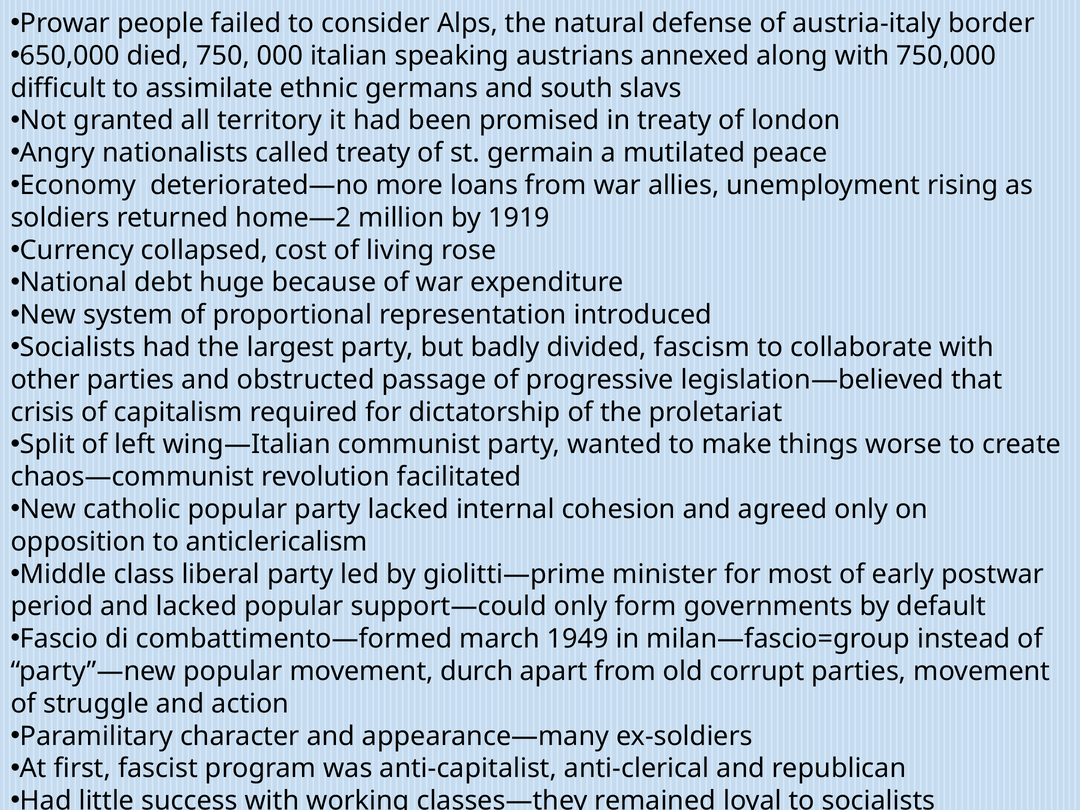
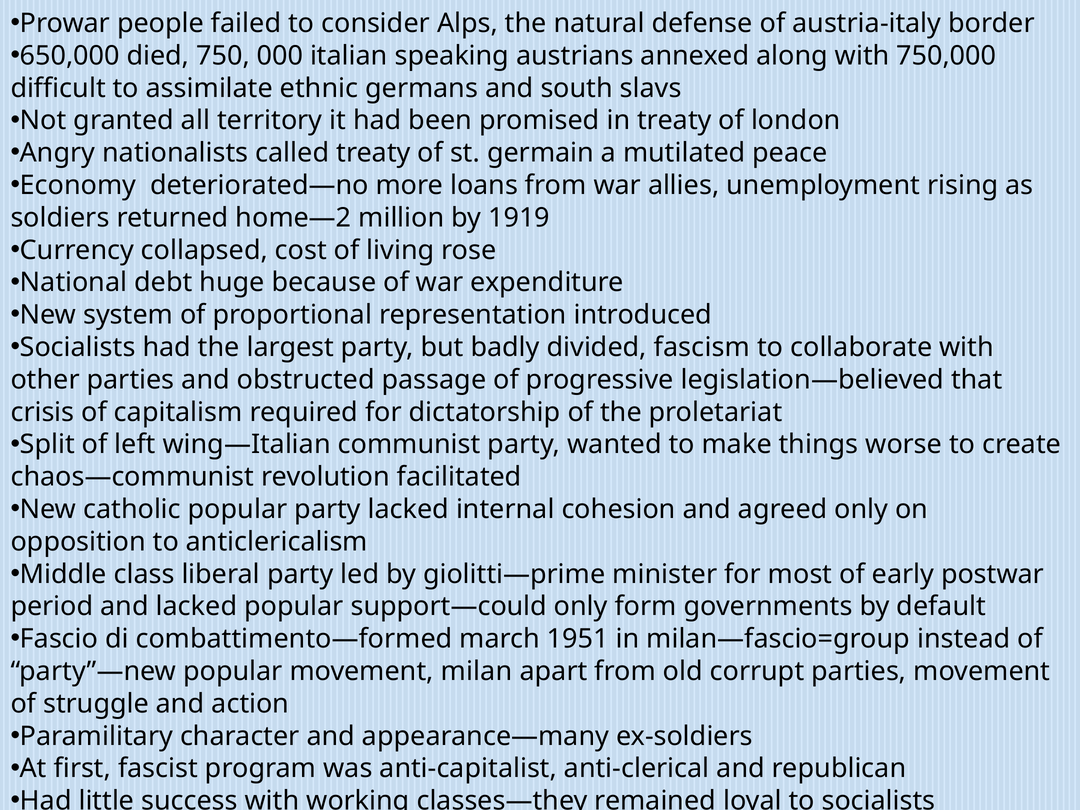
1949: 1949 -> 1951
durch: durch -> milan
